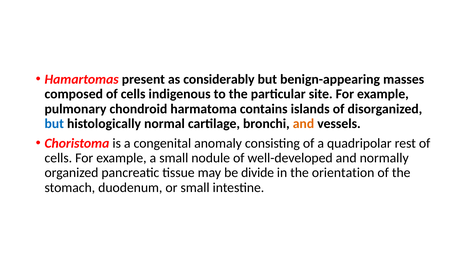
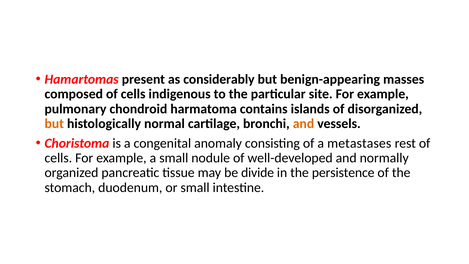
but at (54, 124) colour: blue -> orange
quadripolar: quadripolar -> metastases
orientation: orientation -> persistence
